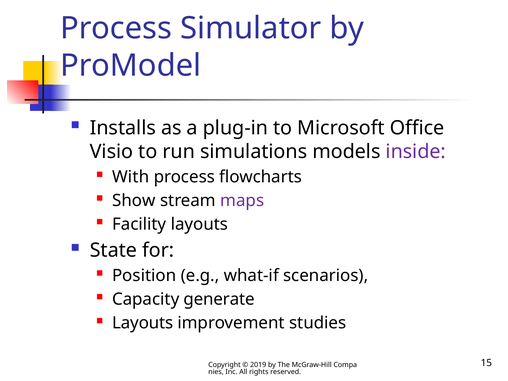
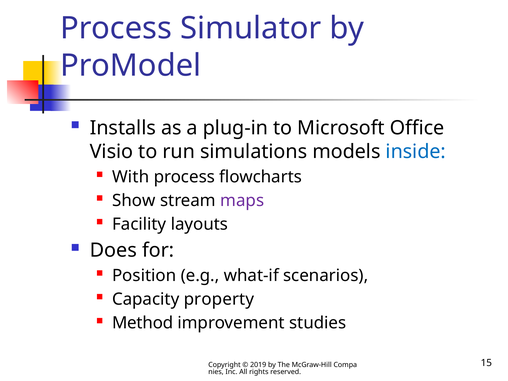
inside colour: purple -> blue
State: State -> Does
generate: generate -> property
Layouts at (143, 323): Layouts -> Method
